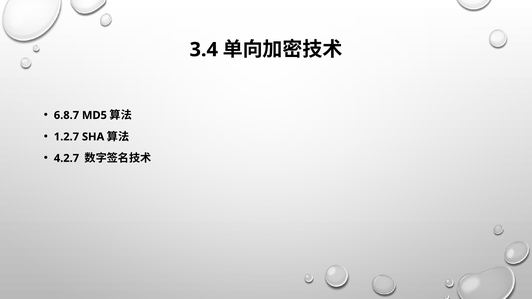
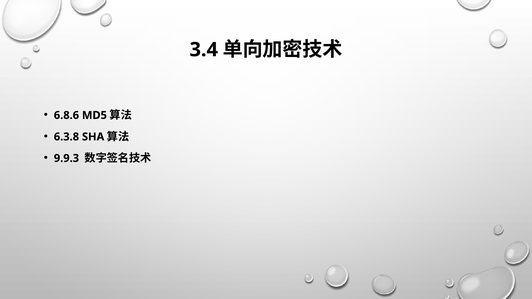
6.8.7: 6.8.7 -> 6.8.6
1.2.7: 1.2.7 -> 6.3.8
4.2.7: 4.2.7 -> 9.9.3
